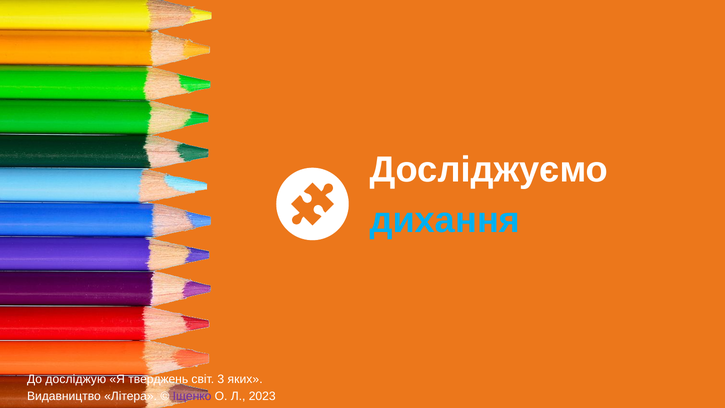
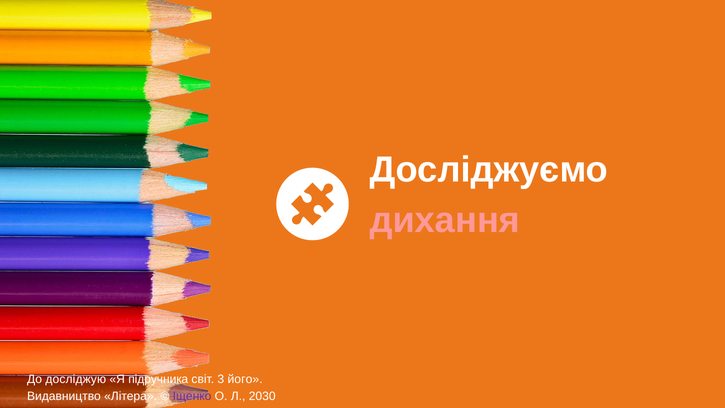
дихання colour: light blue -> pink
тверджень: тверджень -> підручника
яких: яких -> його
2023: 2023 -> 2030
